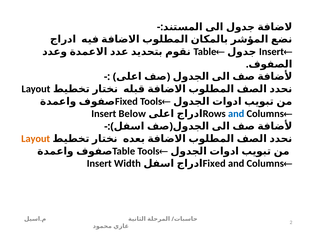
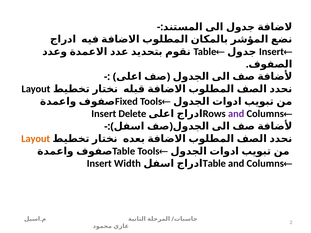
Below: Below -> Delete
and at (236, 114) colour: blue -> purple
Fixed at (214, 164): Fixed -> Table
